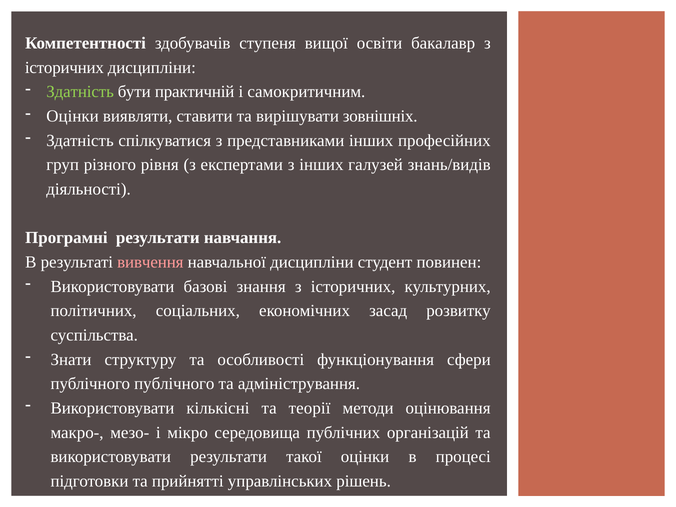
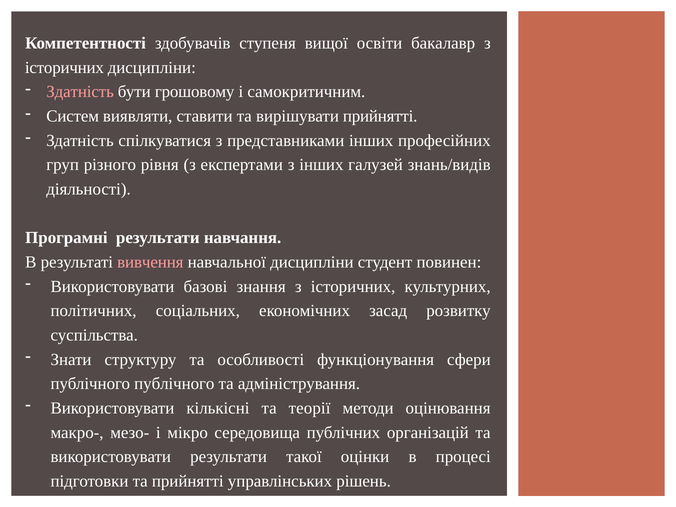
Здатність at (80, 92) colour: light green -> pink
практичній: практичній -> грошовому
Оцінки at (73, 116): Оцінки -> Систем
вирішувати зовнішніх: зовнішніх -> прийнятті
